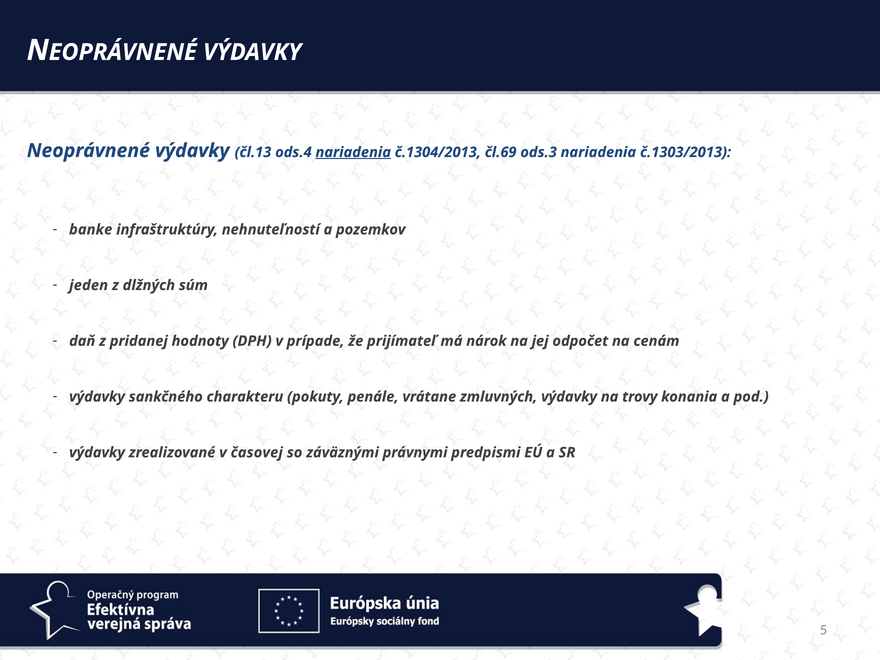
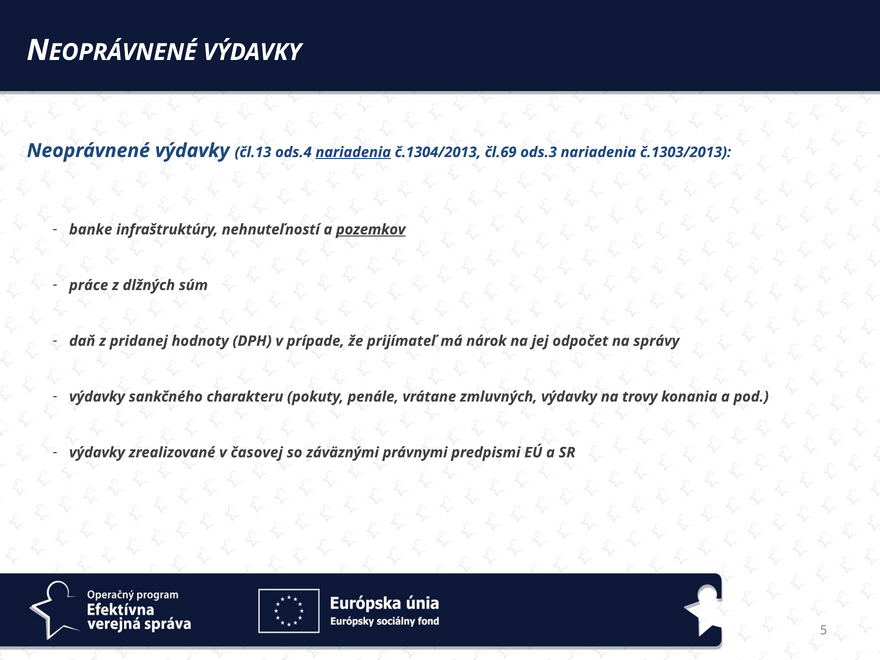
pozemkov underline: none -> present
jeden: jeden -> práce
cenám: cenám -> správy
